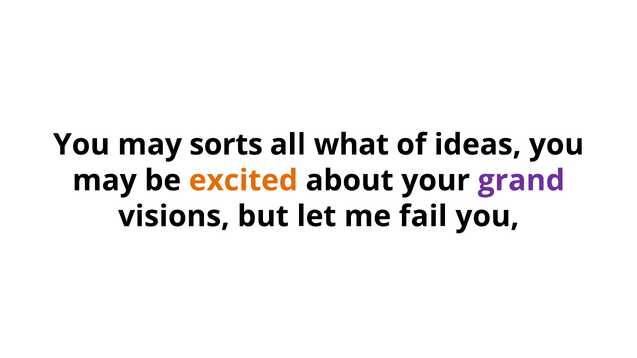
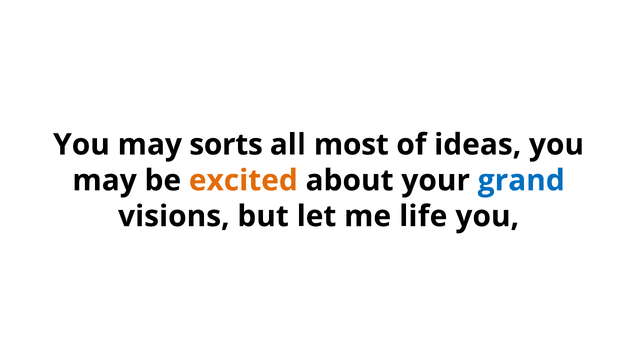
what: what -> most
grand colour: purple -> blue
fail: fail -> life
